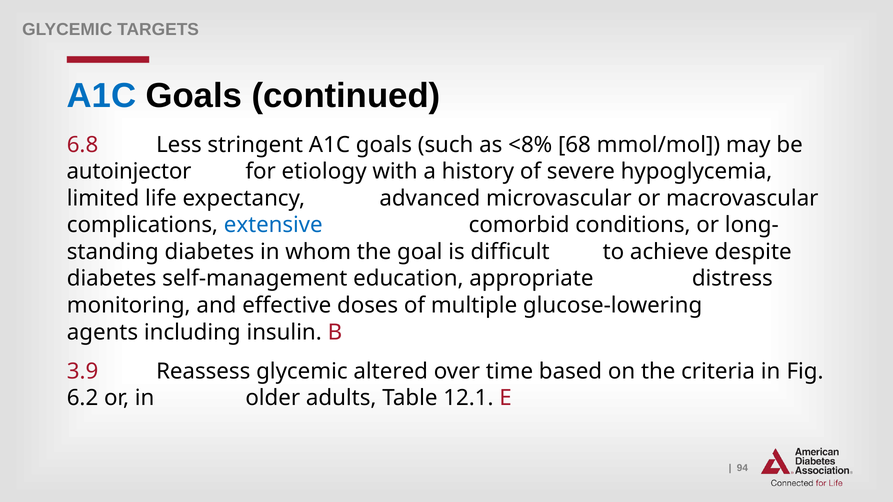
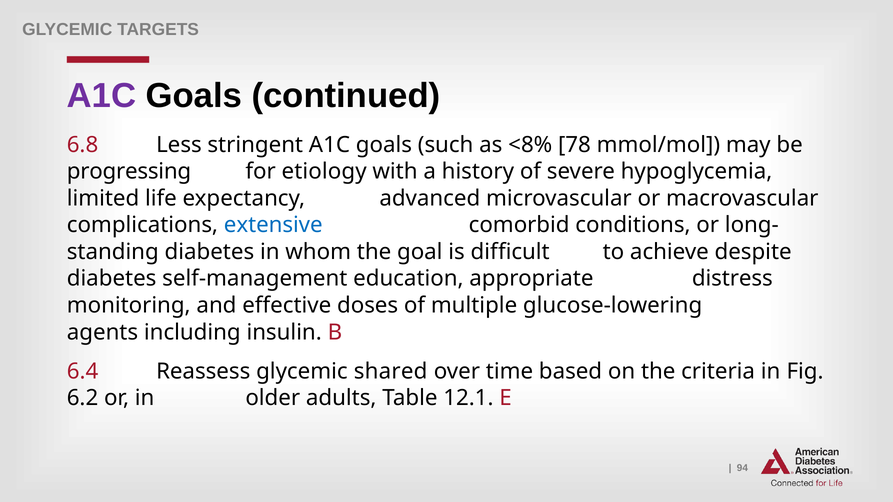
A1C at (102, 96) colour: blue -> purple
68: 68 -> 78
autoinjector: autoinjector -> progressing
3.9: 3.9 -> 6.4
altered: altered -> shared
